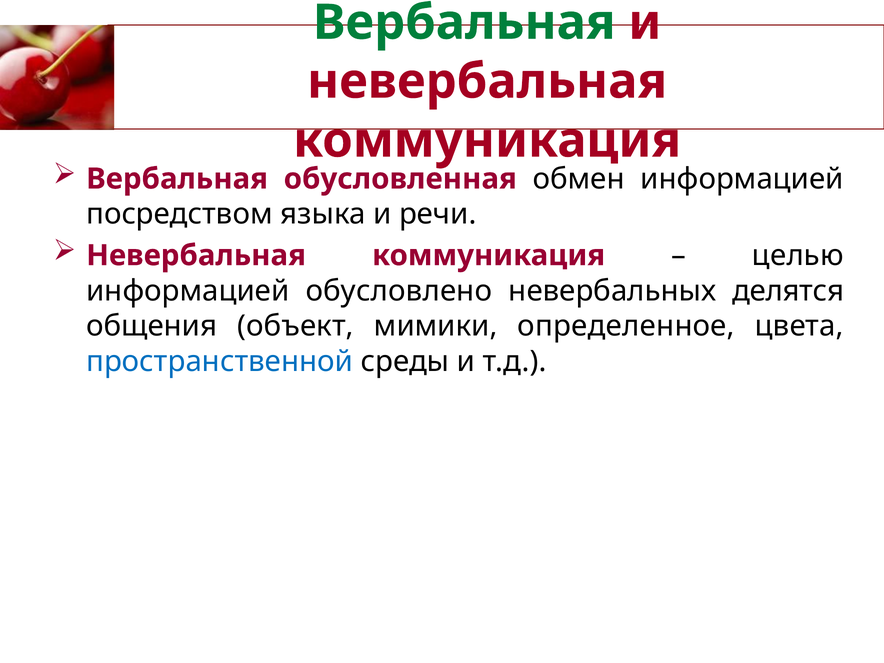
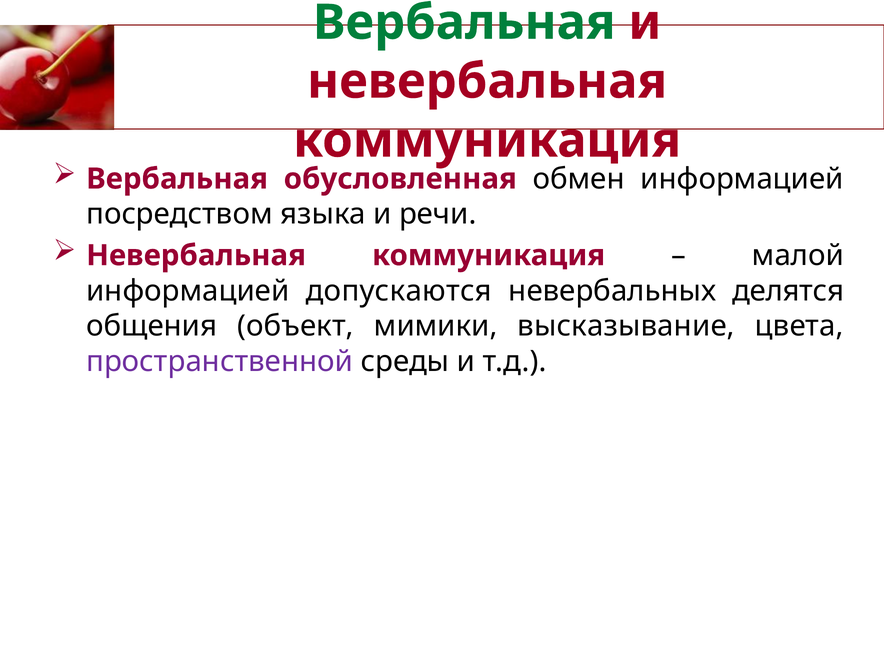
целью: целью -> малой
обусловлено: обусловлено -> допускаются
определенное: определенное -> высказывание
пространственной colour: blue -> purple
